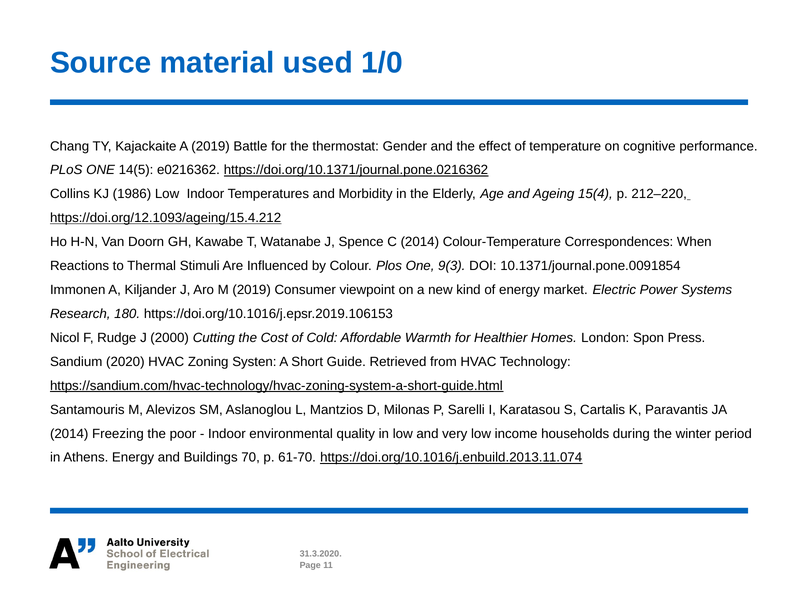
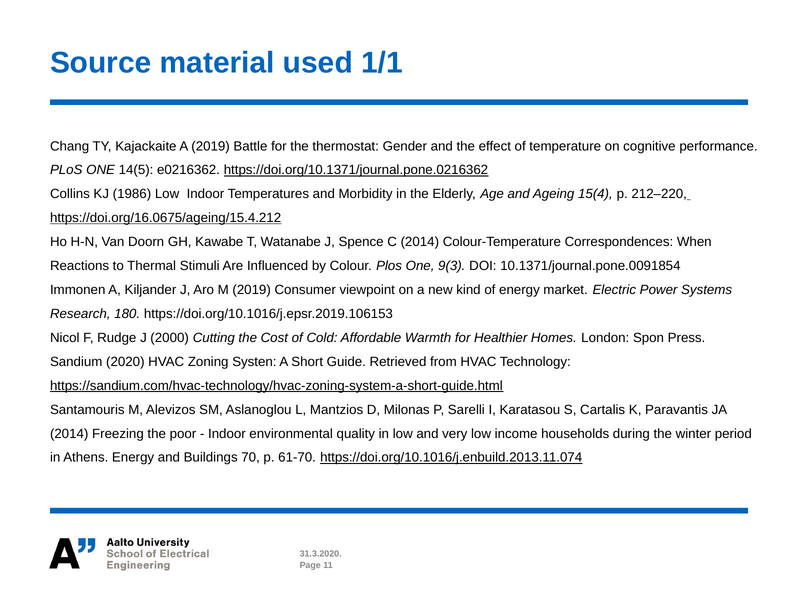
1/0: 1/0 -> 1/1
https://doi.org/12.1093/ageing/15.4.212: https://doi.org/12.1093/ageing/15.4.212 -> https://doi.org/16.0675/ageing/15.4.212
